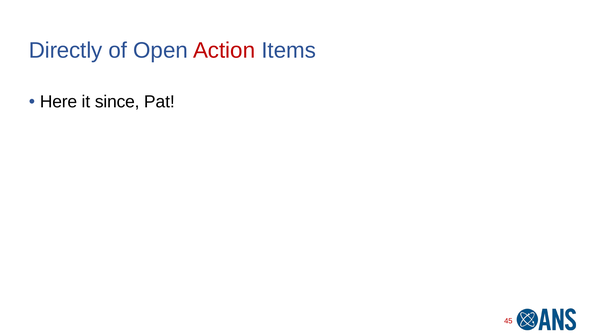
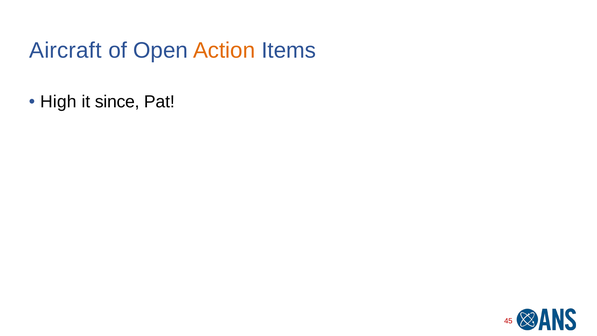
Directly: Directly -> Aircraft
Action colour: red -> orange
Here: Here -> High
